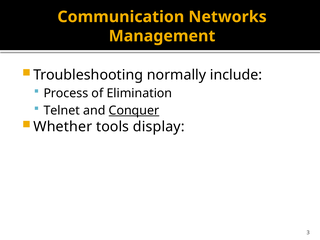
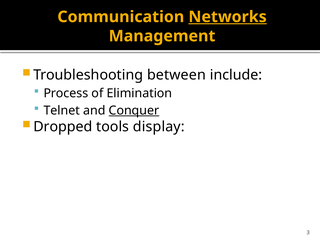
Networks underline: none -> present
normally: normally -> between
Whether: Whether -> Dropped
